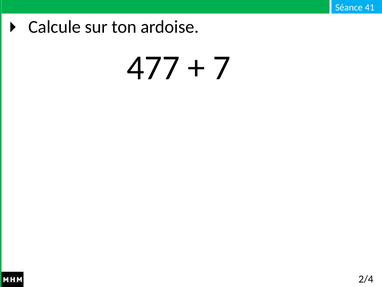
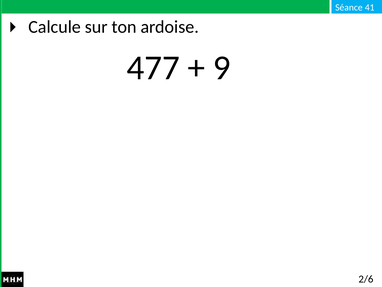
7: 7 -> 9
2/4: 2/4 -> 2/6
